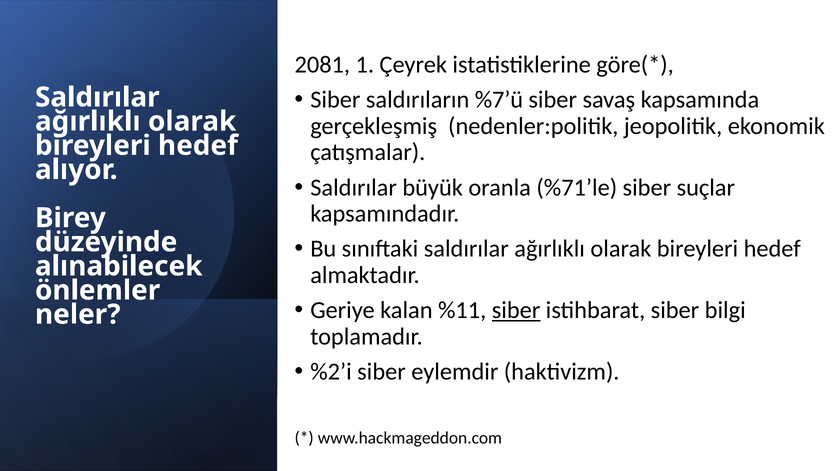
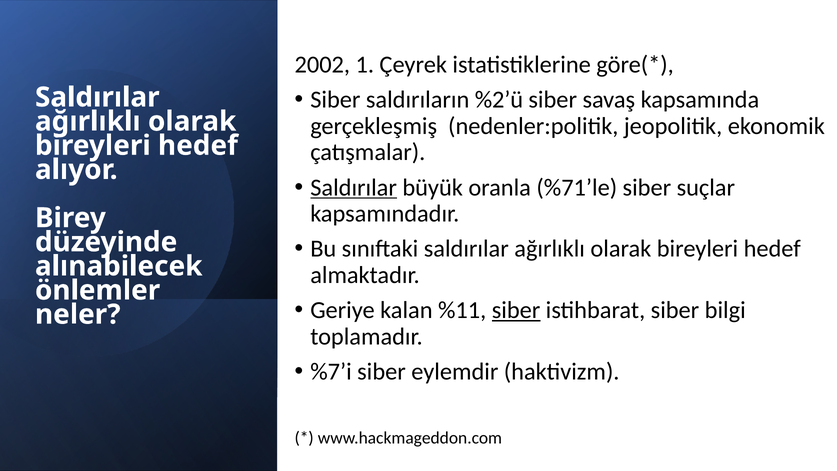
2081: 2081 -> 2002
%7’ü: %7’ü -> %2’ü
Saldırılar at (354, 187) underline: none -> present
%2’i: %2’i -> %7’i
